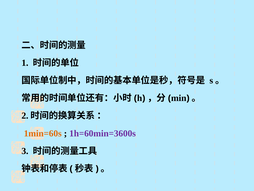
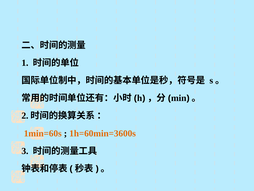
1h=60min=3600s colour: purple -> orange
